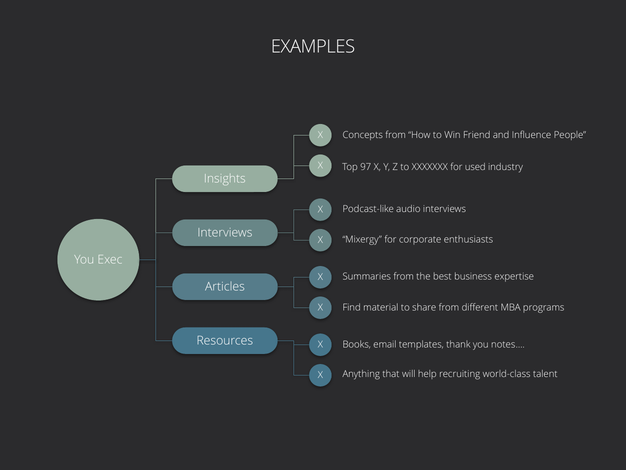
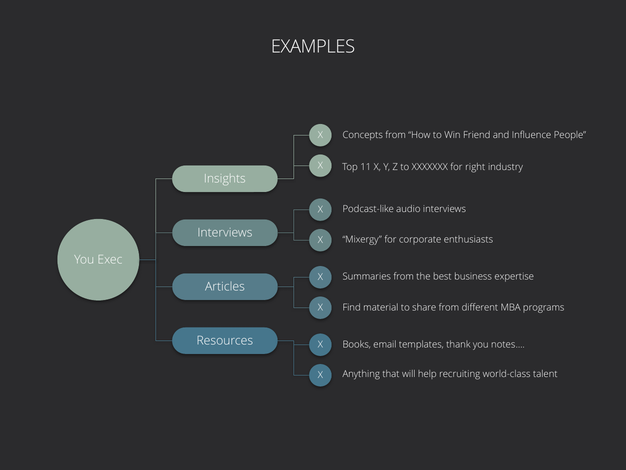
97: 97 -> 11
used: used -> right
